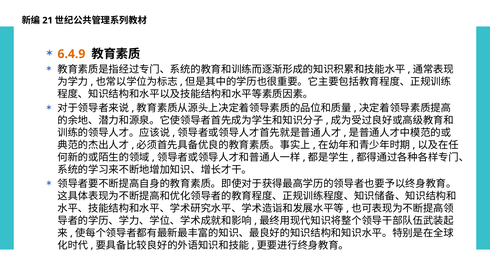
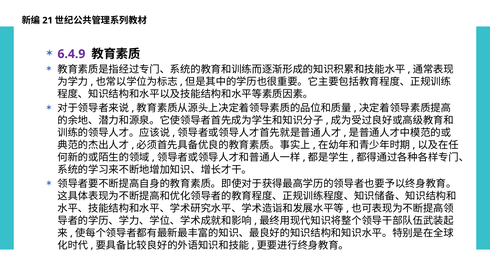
6.4.9 colour: orange -> purple
